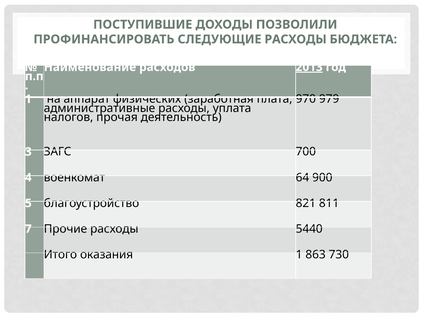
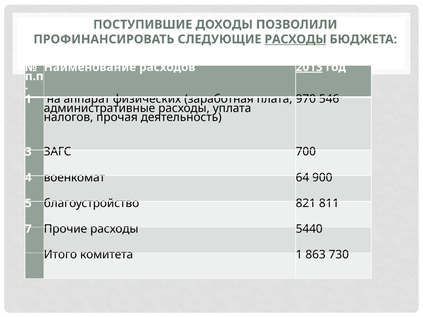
РАСХОДЫ at (296, 39) underline: none -> present
979: 979 -> 546
оказания: оказания -> комитета
